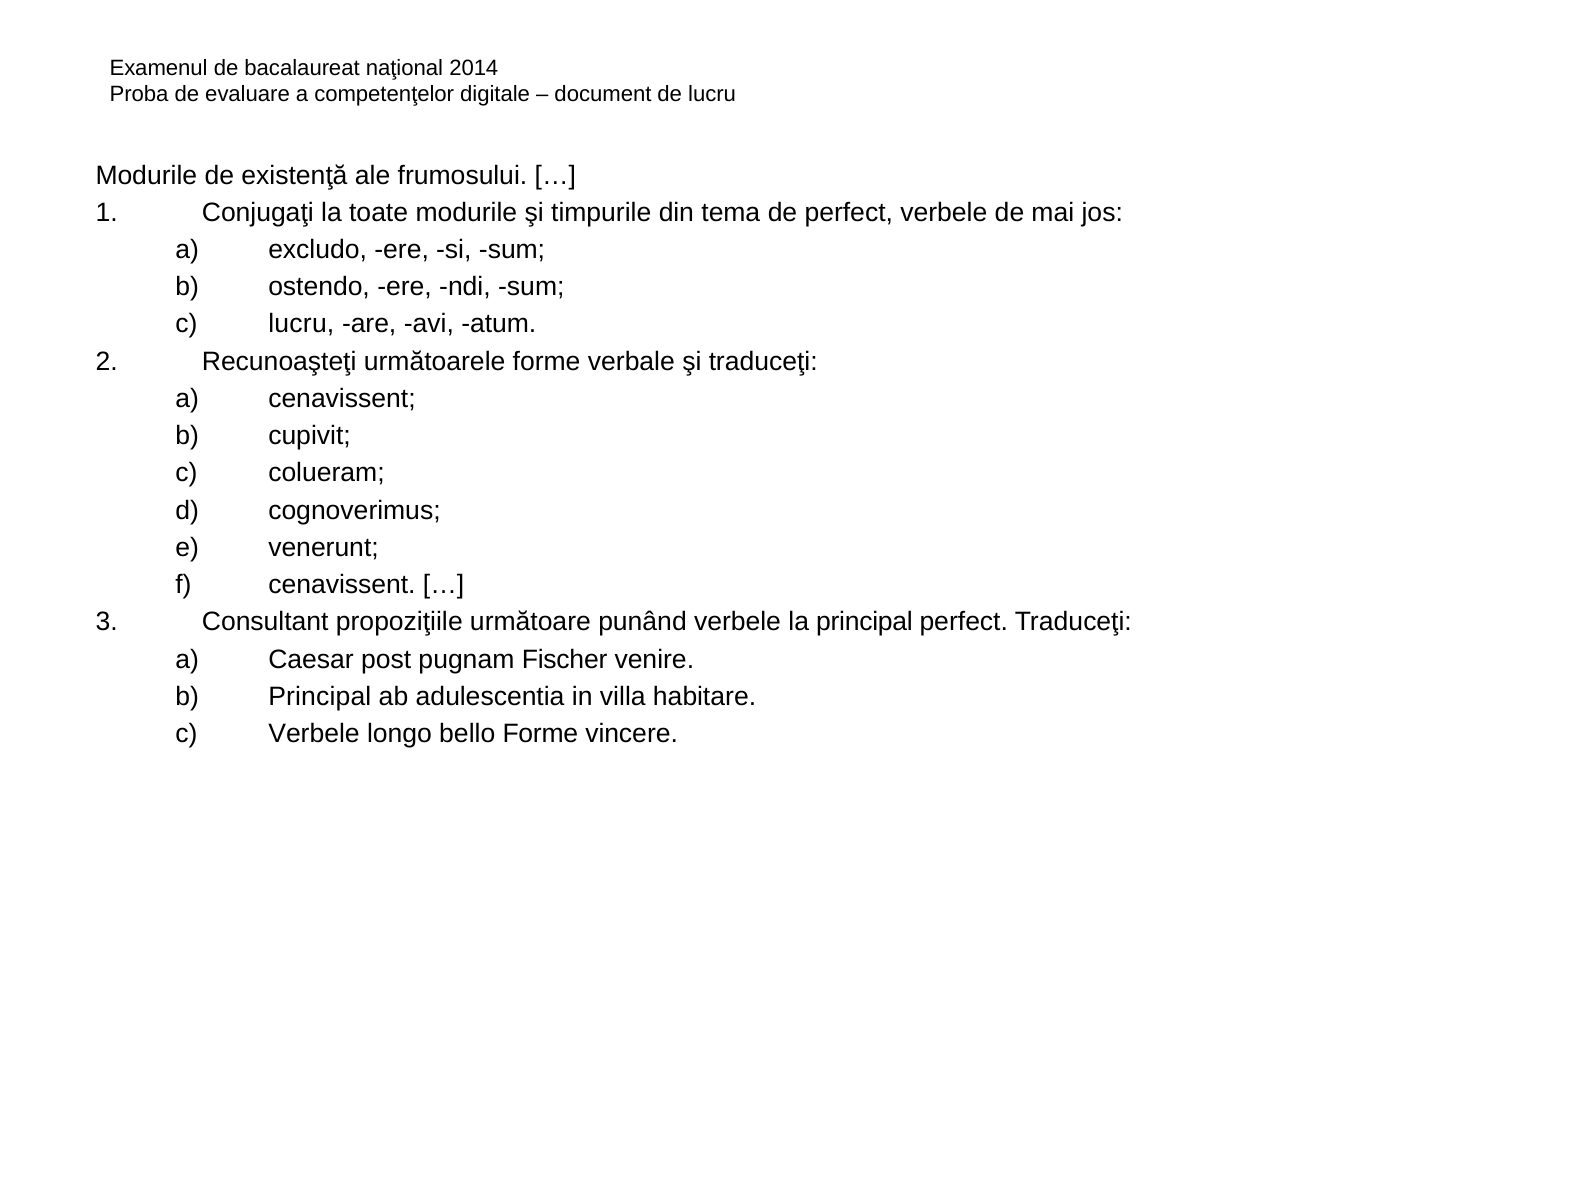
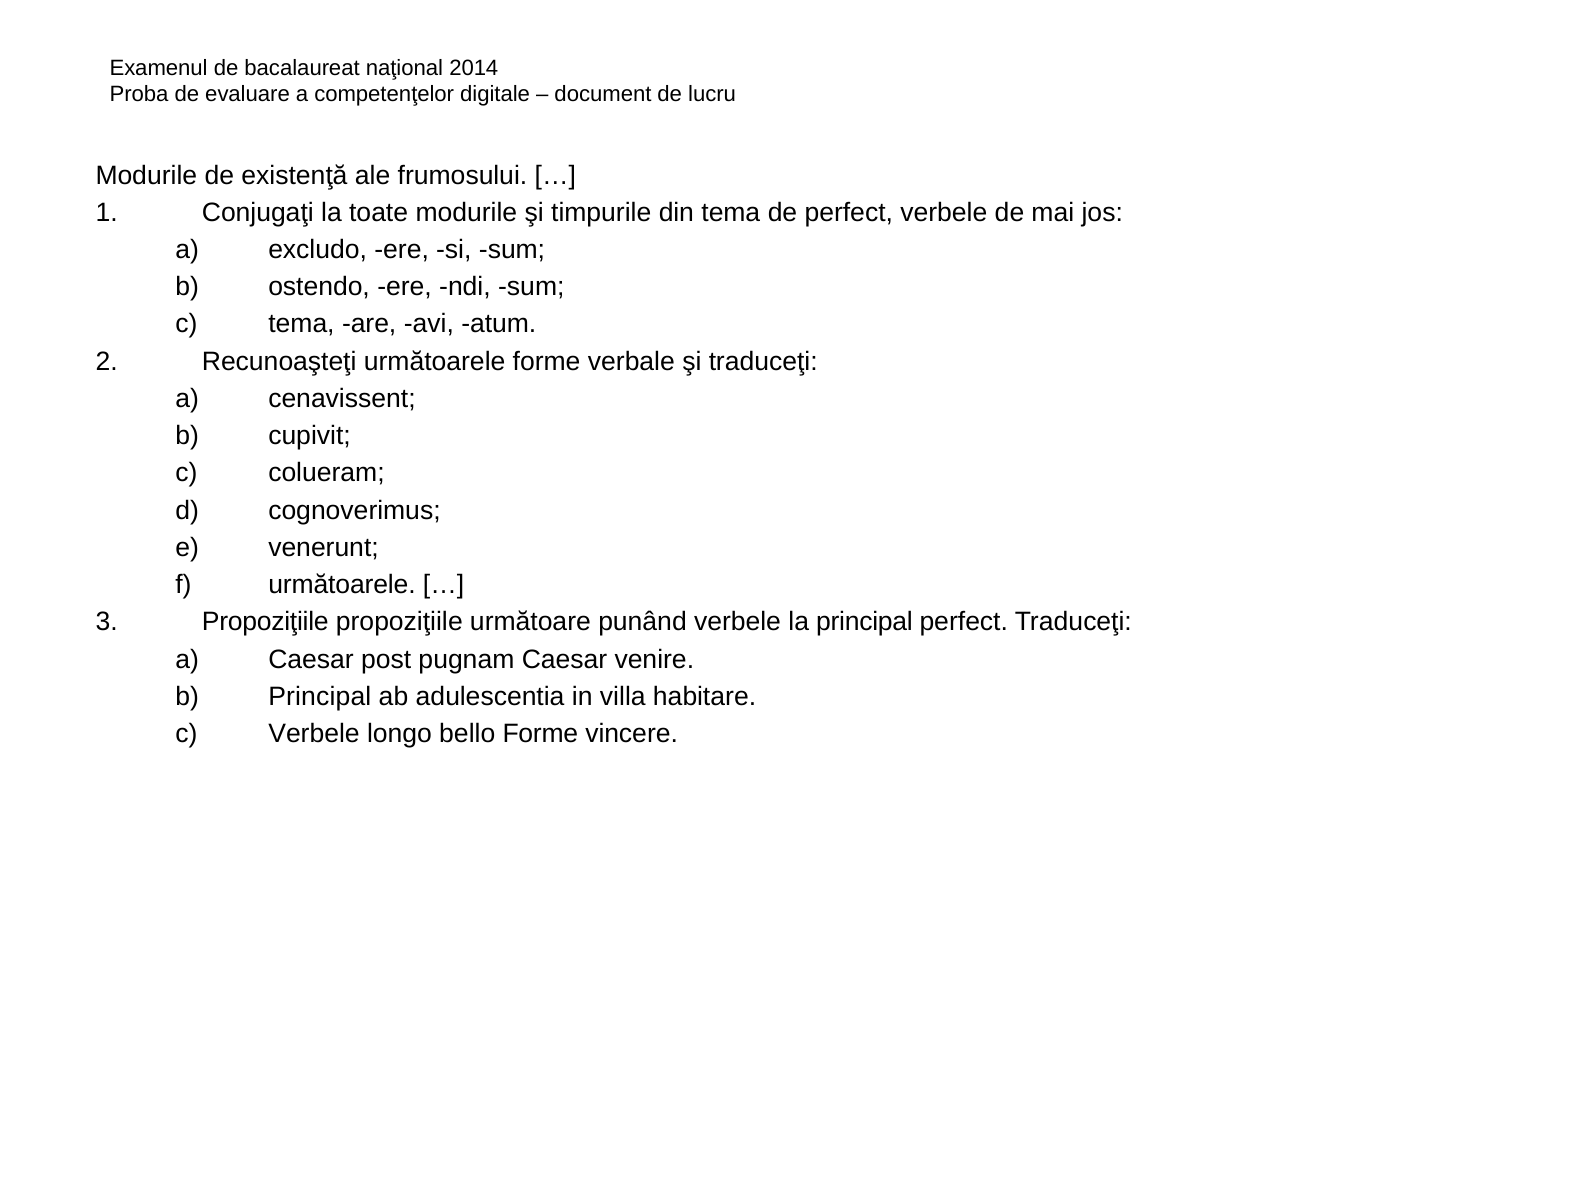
lucru at (301, 324): lucru -> tema
cenavissent at (342, 585): cenavissent -> următoarele
Consultant at (265, 622): Consultant -> Propoziţiile
pugnam Fischer: Fischer -> Caesar
